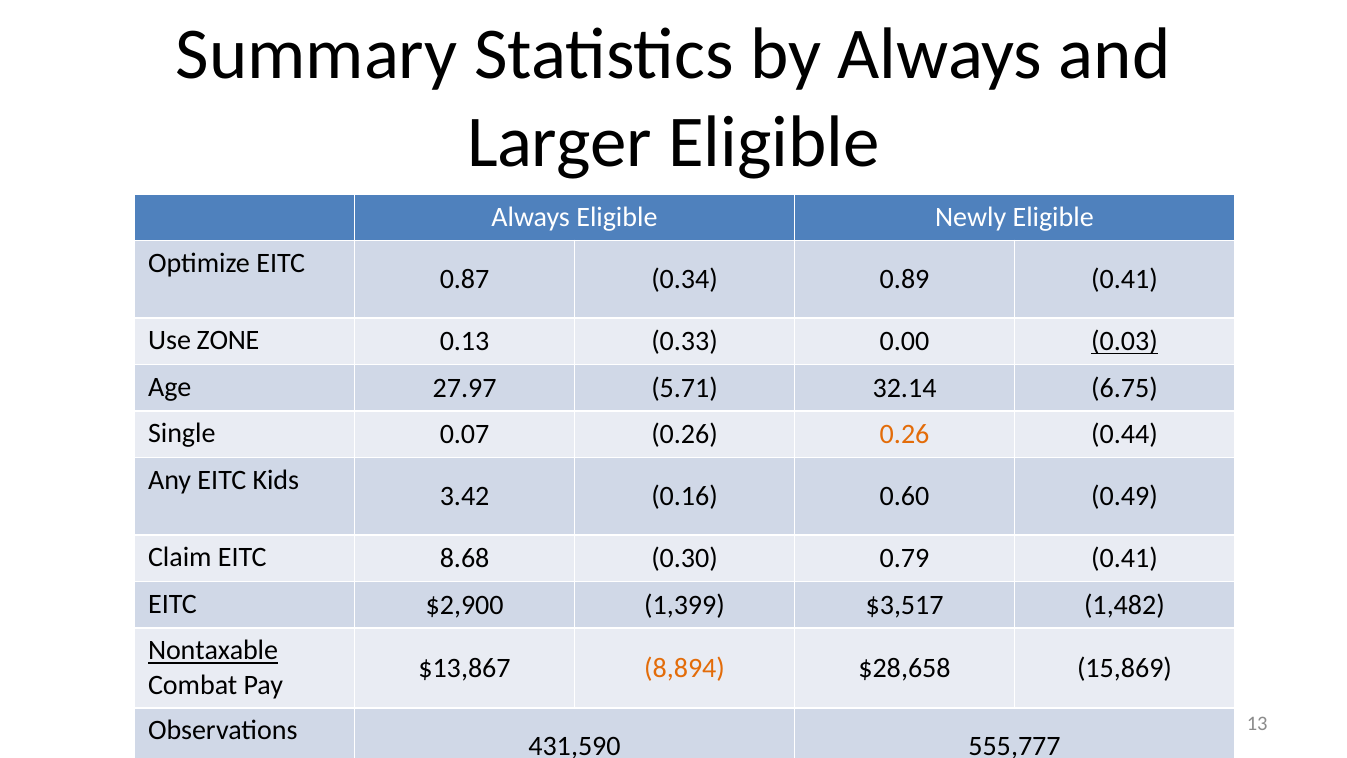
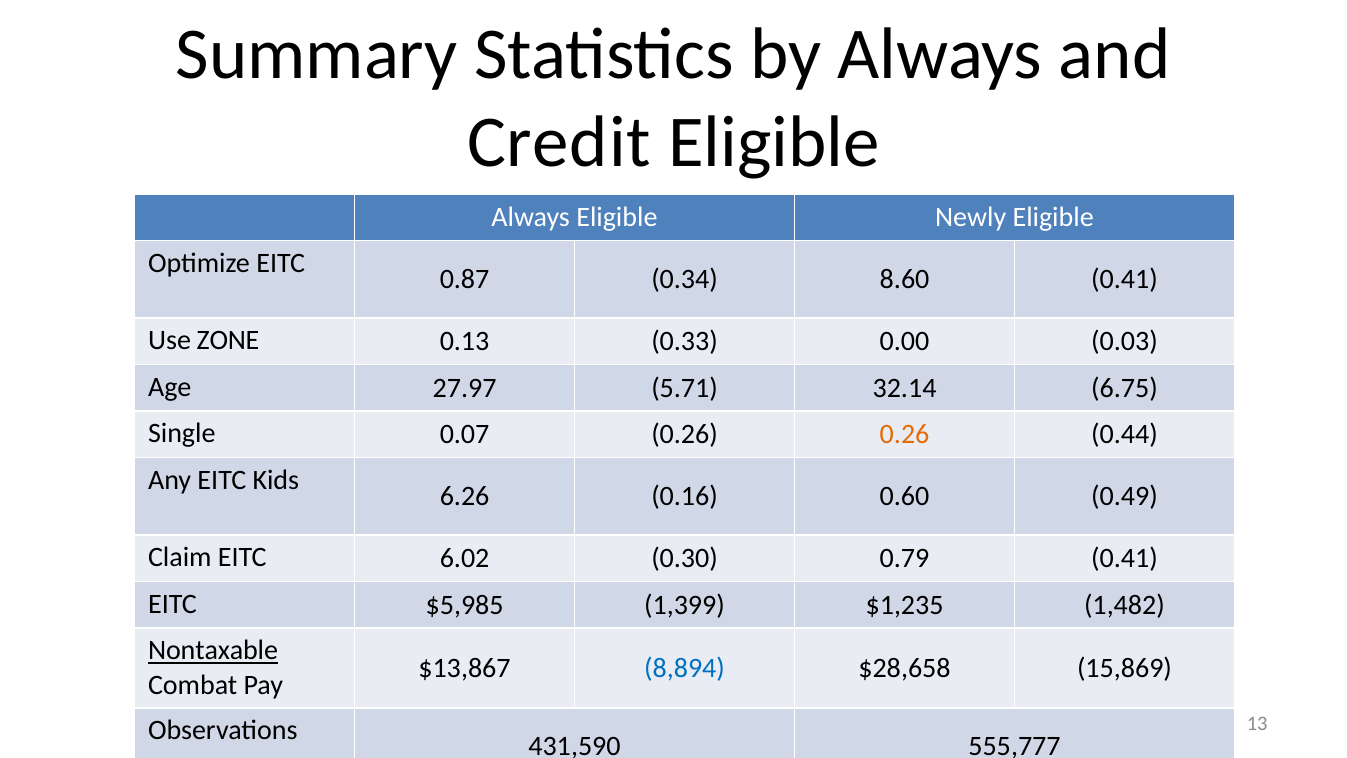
Larger: Larger -> Credit
0.89: 0.89 -> 8.60
0.03 underline: present -> none
3.42: 3.42 -> 6.26
8.68: 8.68 -> 6.02
$2,900: $2,900 -> $5,985
$3,517: $3,517 -> $1,235
8,894 colour: orange -> blue
